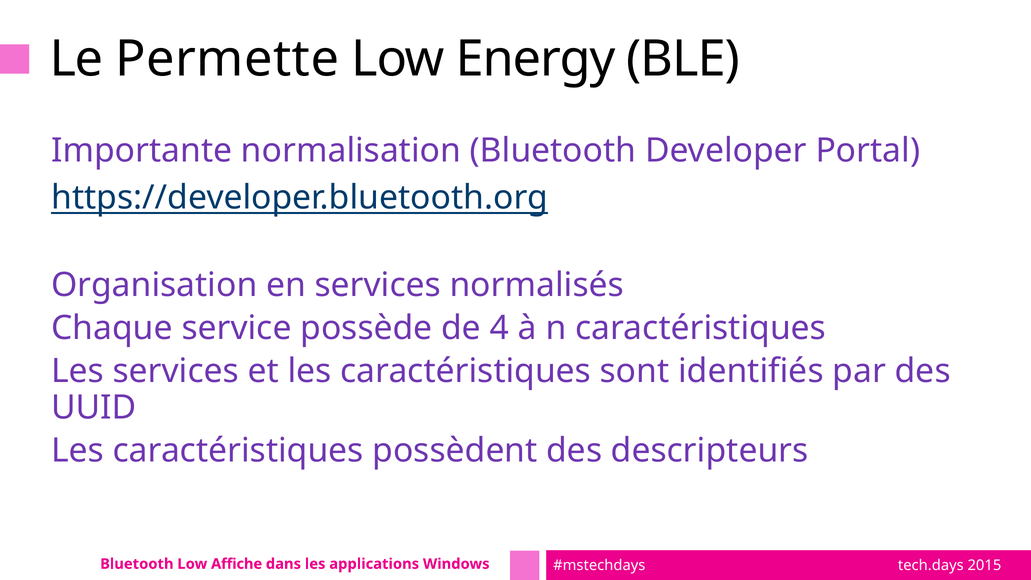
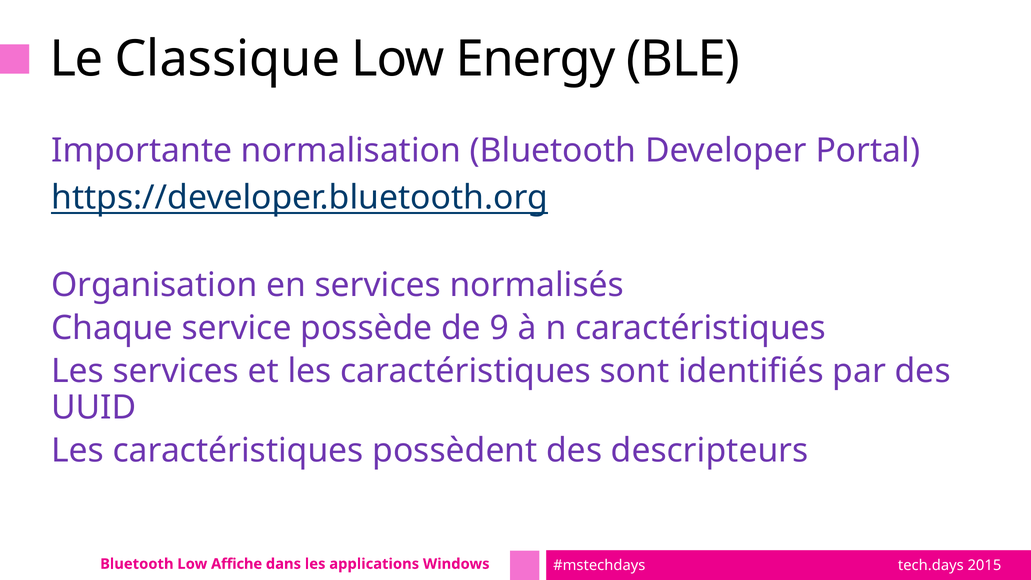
Permette: Permette -> Classique
4: 4 -> 9
